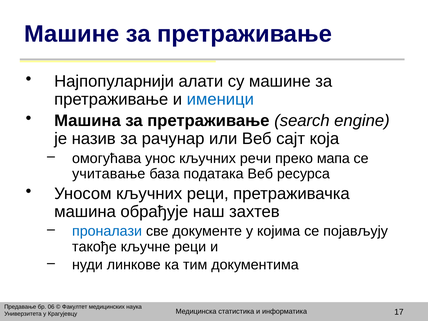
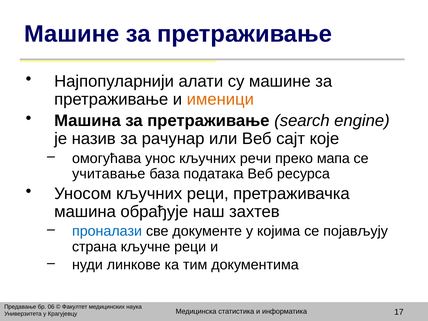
именици colour: blue -> orange
која: која -> које
такође: такође -> страна
